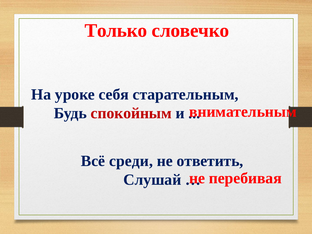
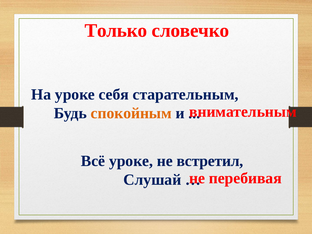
спокойным colour: red -> orange
Всё среди: среди -> уроке
ответить: ответить -> встретил
